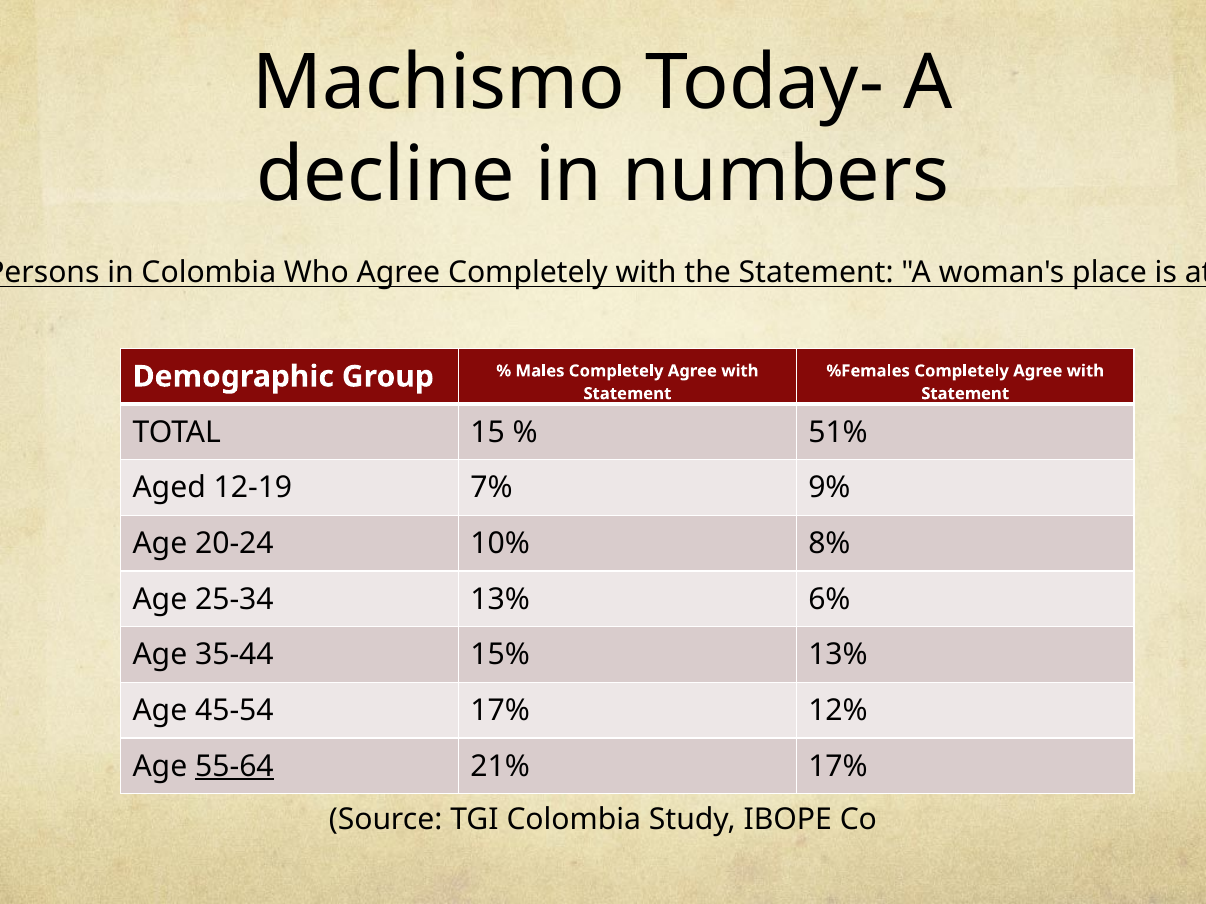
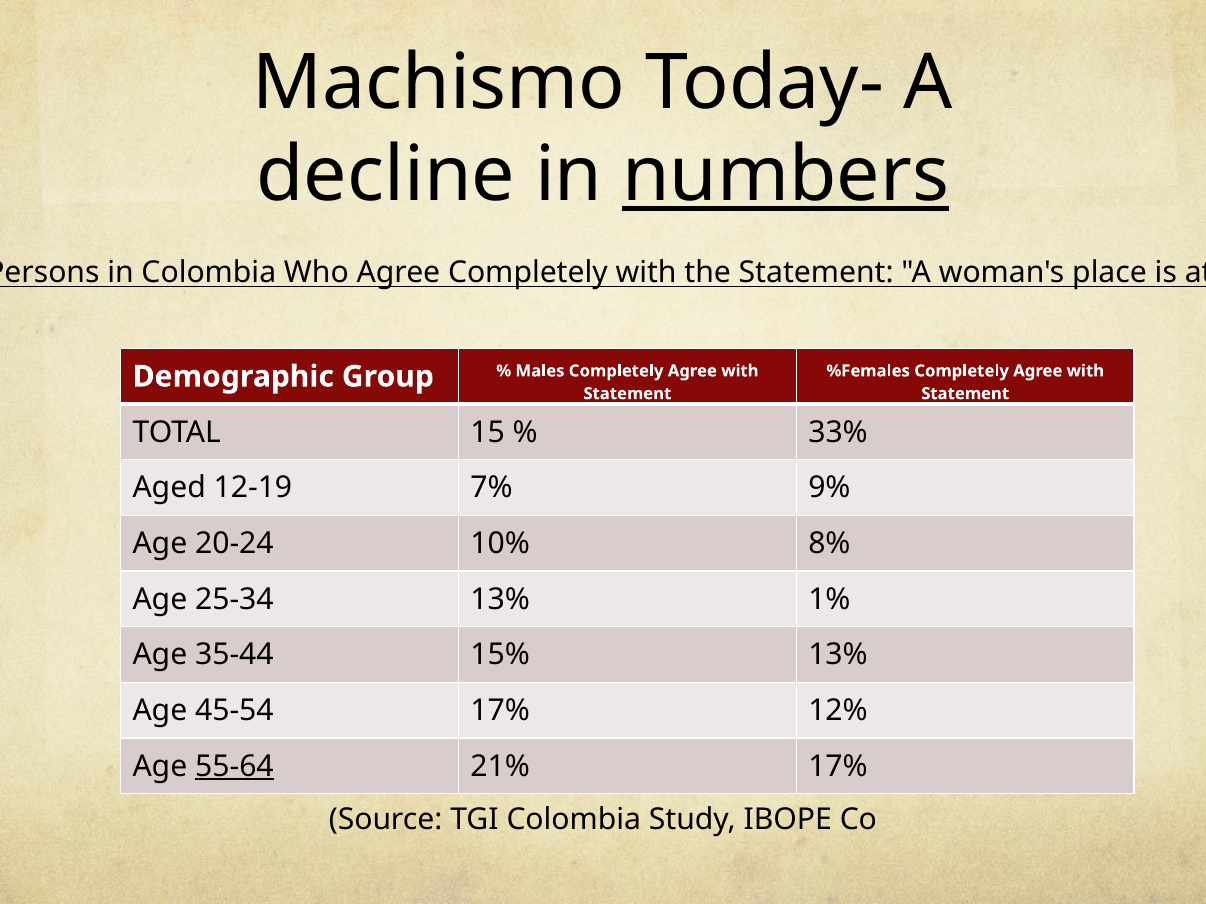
numbers underline: none -> present
51%: 51% -> 33%
6%: 6% -> 1%
